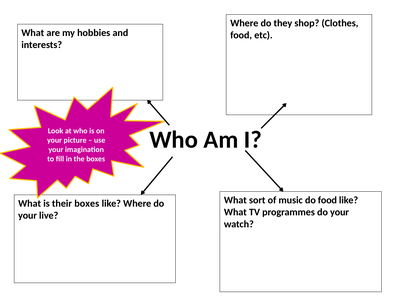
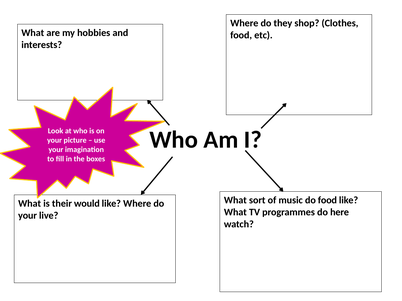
their boxes: boxes -> would
programmes do your: your -> here
